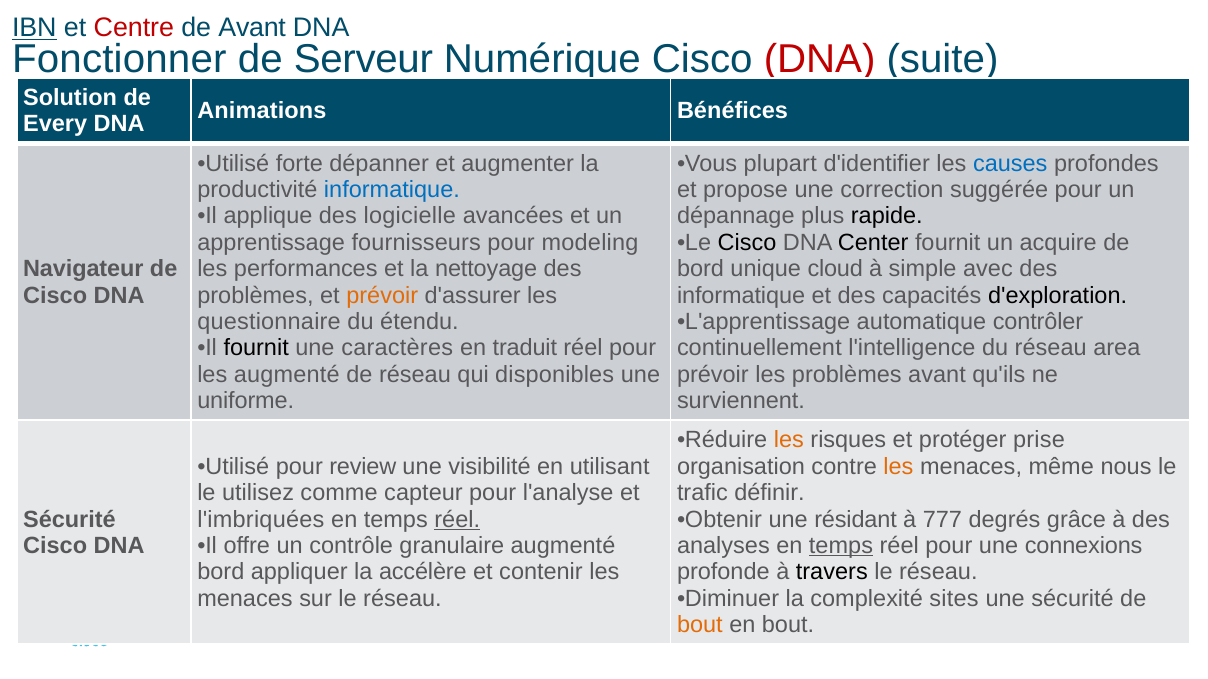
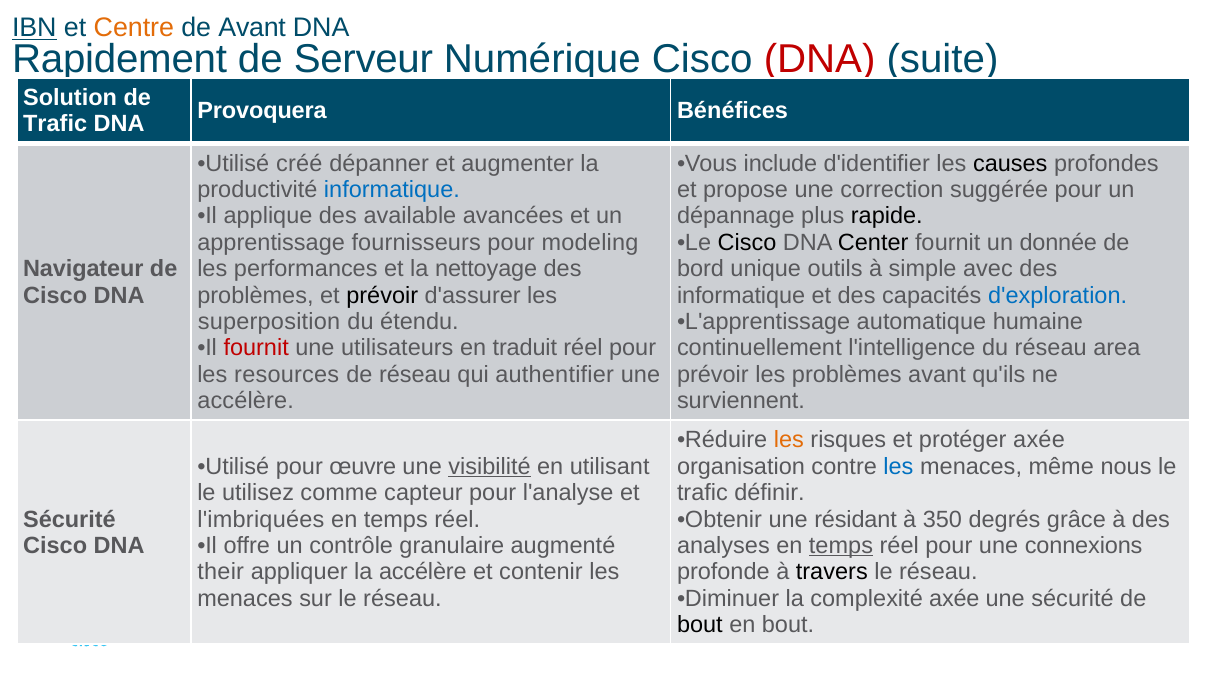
Centre colour: red -> orange
Fonctionner: Fonctionner -> Rapidement
Animations: Animations -> Provoquera
Every at (55, 124): Every -> Trafic
forte: forte -> créé
plupart: plupart -> include
causes colour: blue -> black
logicielle: logicielle -> available
acquire: acquire -> donnée
cloud: cloud -> outils
prévoir at (382, 296) colour: orange -> black
d'exploration colour: black -> blue
questionnaire: questionnaire -> superposition
contrôler: contrôler -> humaine
fournit at (256, 348) colour: black -> red
caractères: caractères -> utilisateurs
les augmenté: augmenté -> resources
disponibles: disponibles -> authentifier
uniforme at (246, 401): uniforme -> accélère
protéger prise: prise -> axée
review: review -> œuvre
visibilité underline: none -> present
les at (898, 467) colour: orange -> blue
réel at (457, 520) underline: present -> none
777: 777 -> 350
bord at (221, 573): bord -> their
complexité sites: sites -> axée
bout at (700, 625) colour: orange -> black
